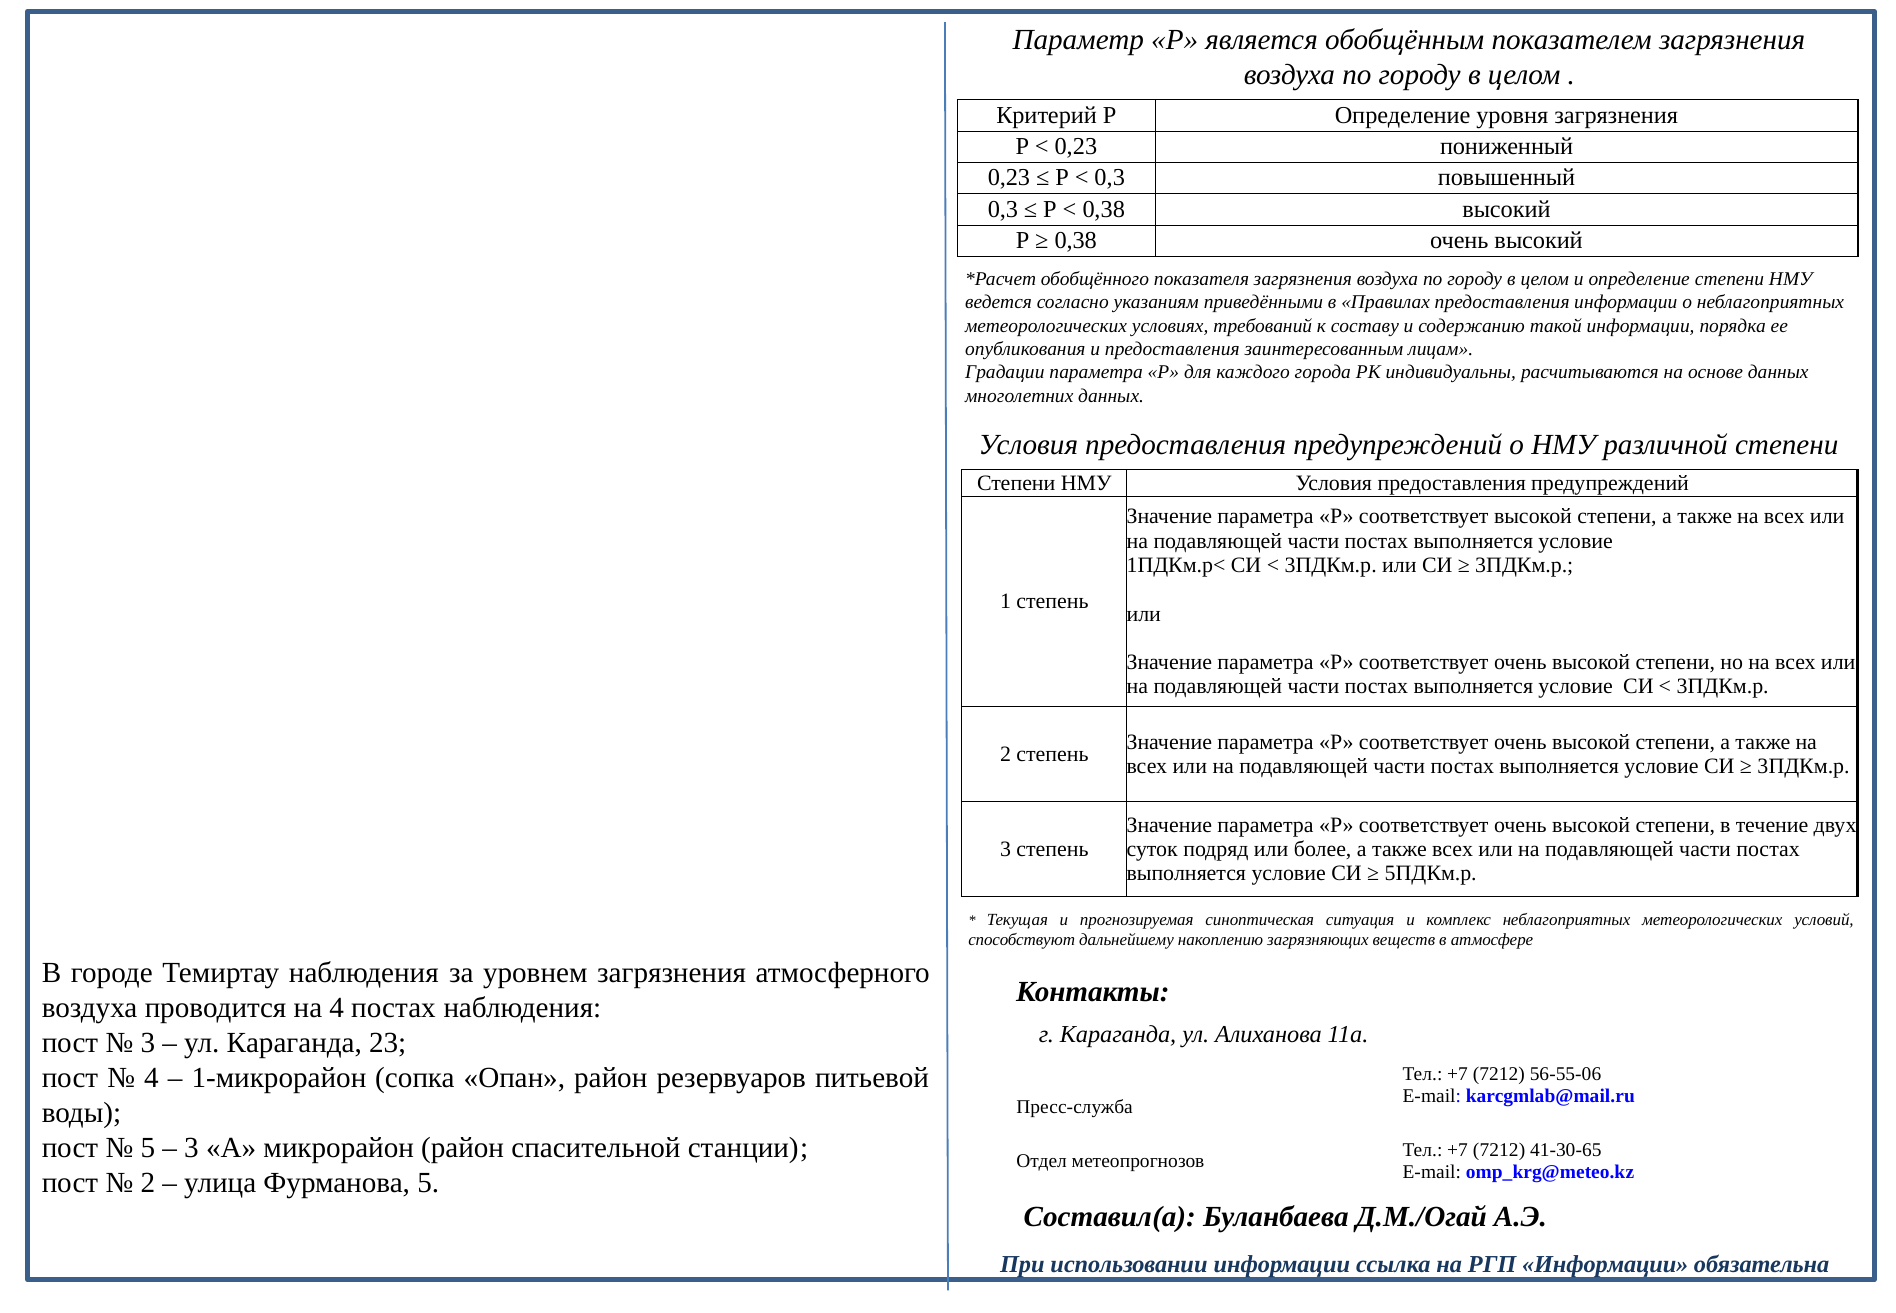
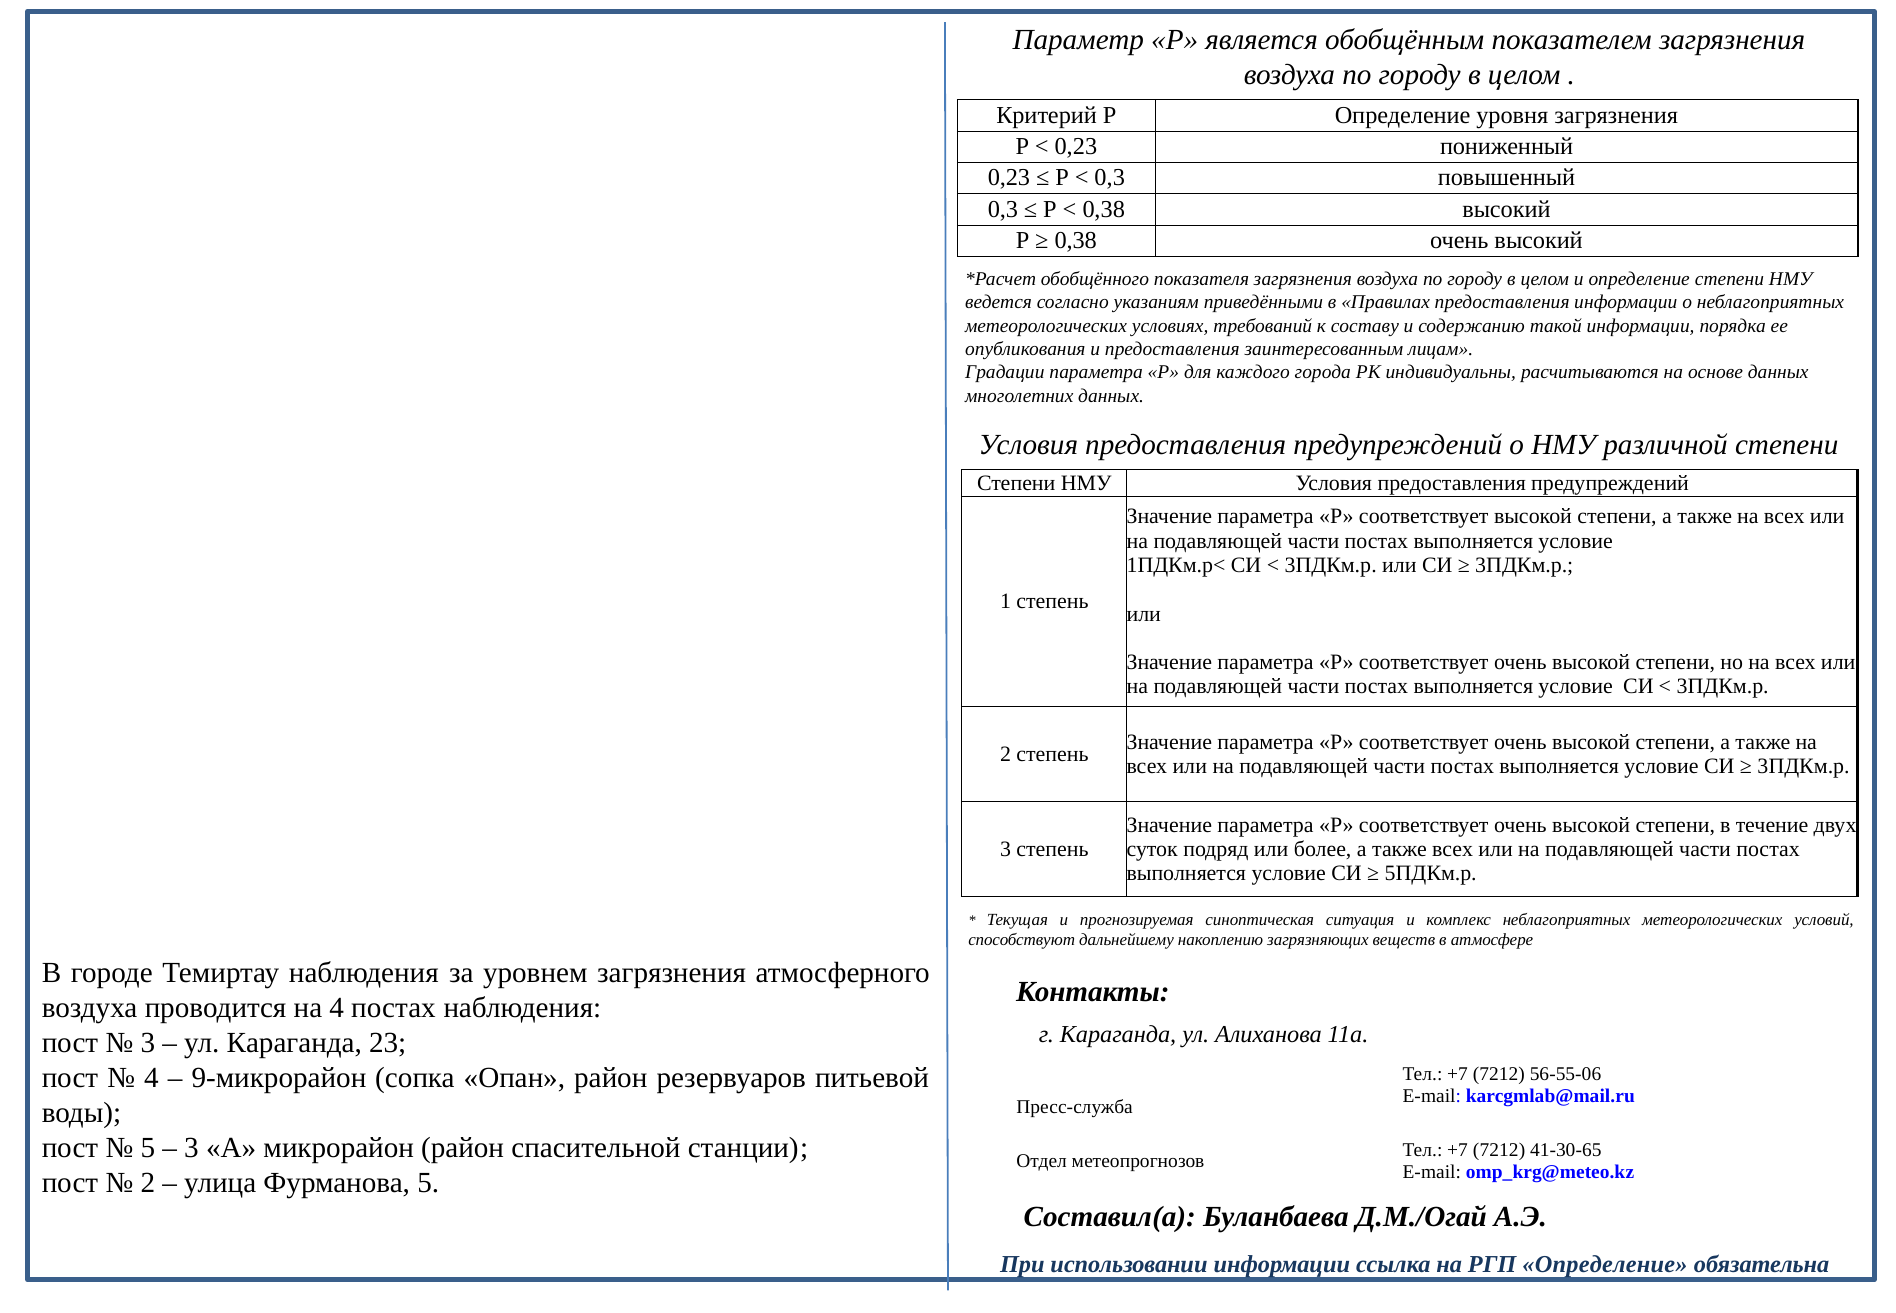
1-микрорайон: 1-микрорайон -> 9-микрорайон
РГП Информации: Информации -> Определение
